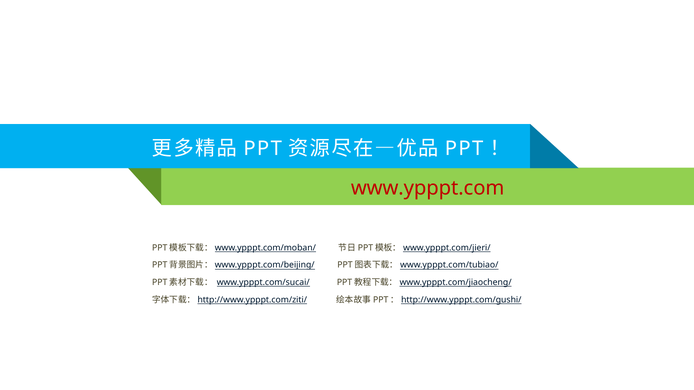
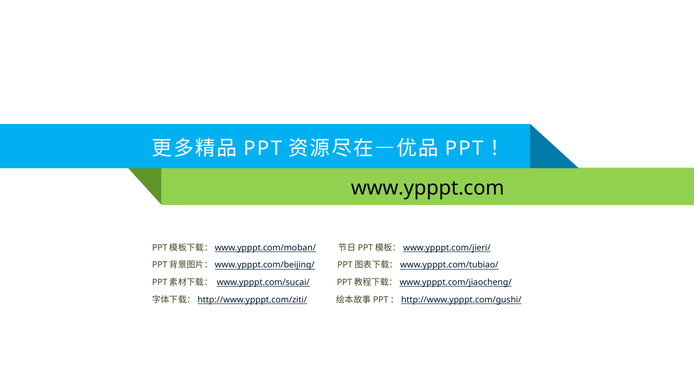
www.ypppt.com colour: red -> black
